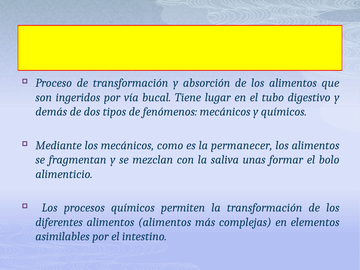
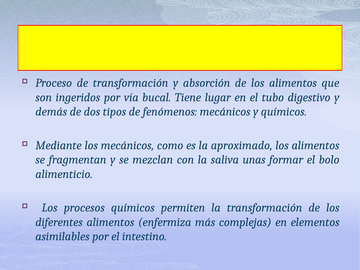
permanecer: permanecer -> aproximado
alimentos alimentos: alimentos -> enfermiza
